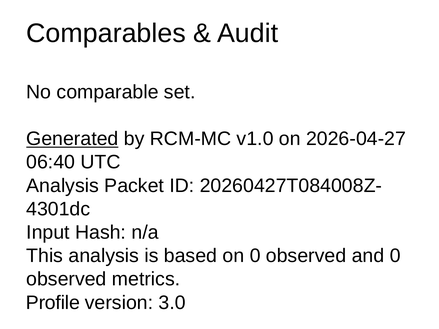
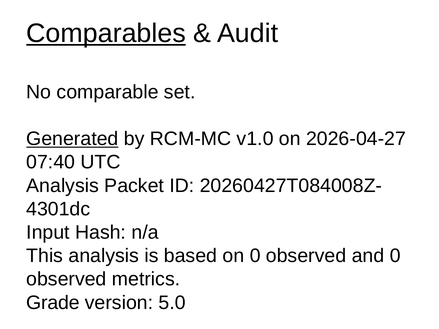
Comparables underline: none -> present
06:40: 06:40 -> 07:40
Profile: Profile -> Grade
3.0: 3.0 -> 5.0
